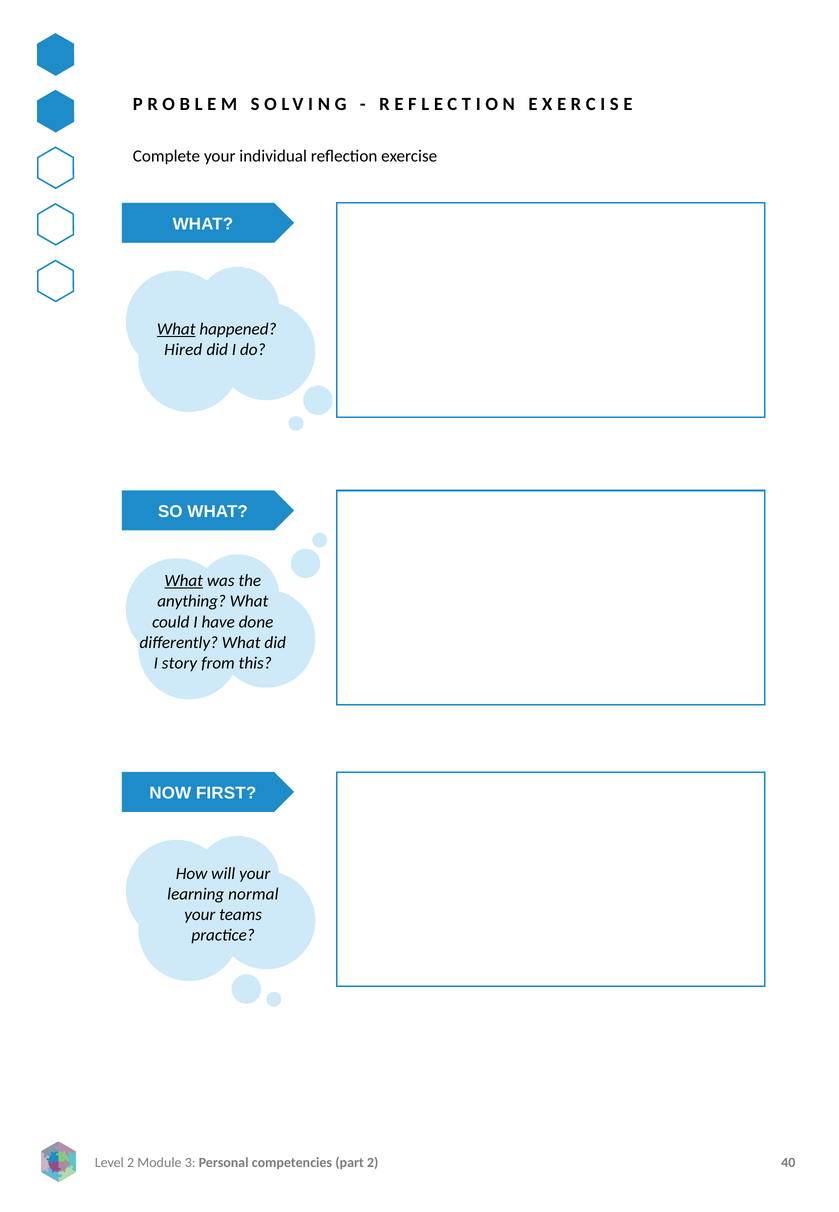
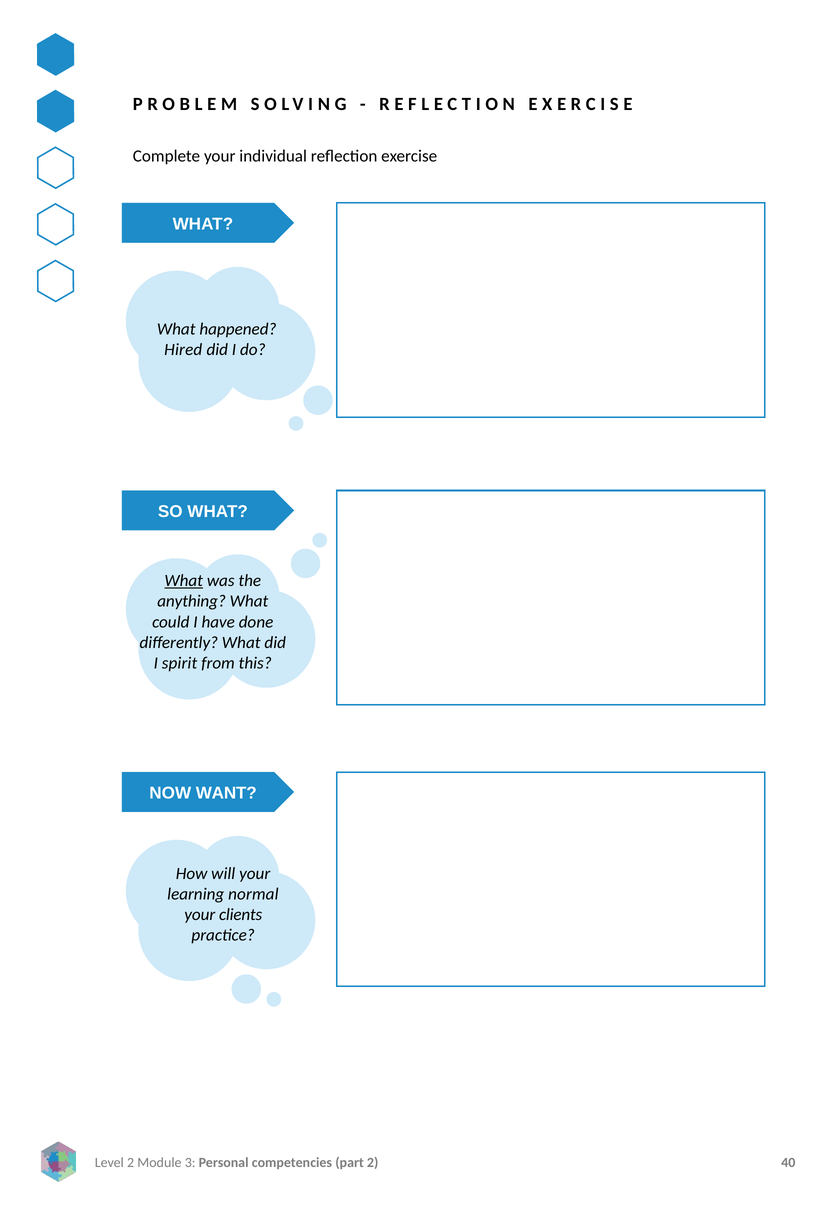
What at (176, 329) underline: present -> none
story: story -> spirit
FIRST: FIRST -> WANT
teams: teams -> clients
